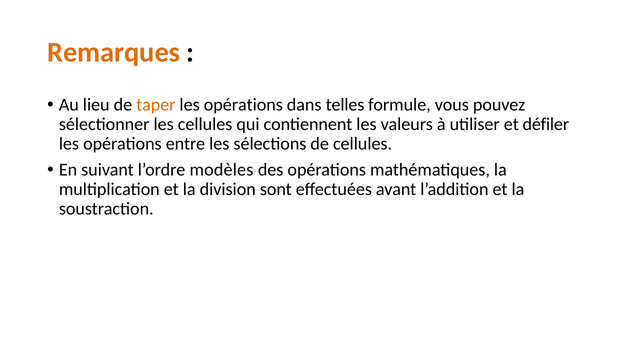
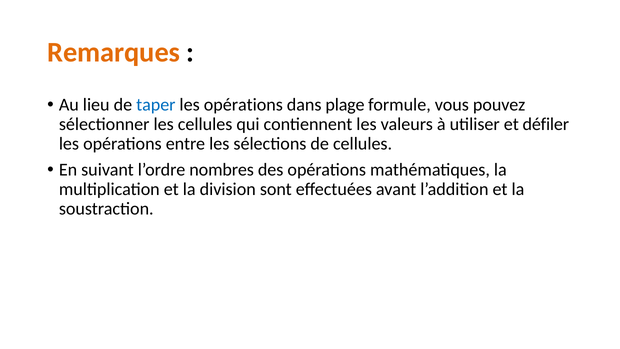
taper colour: orange -> blue
telles: telles -> plage
modèles: modèles -> nombres
